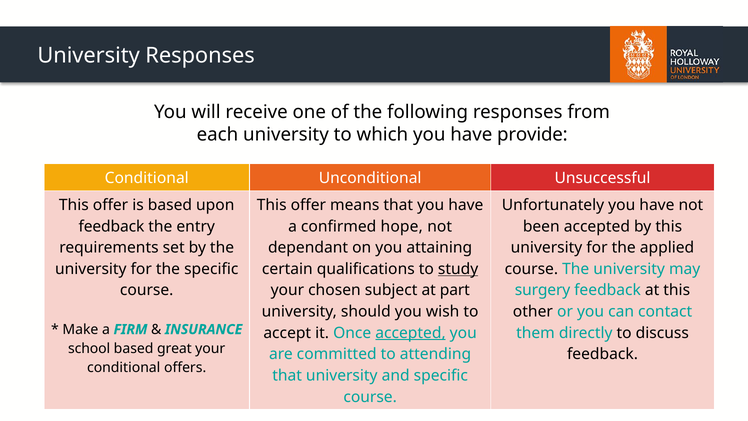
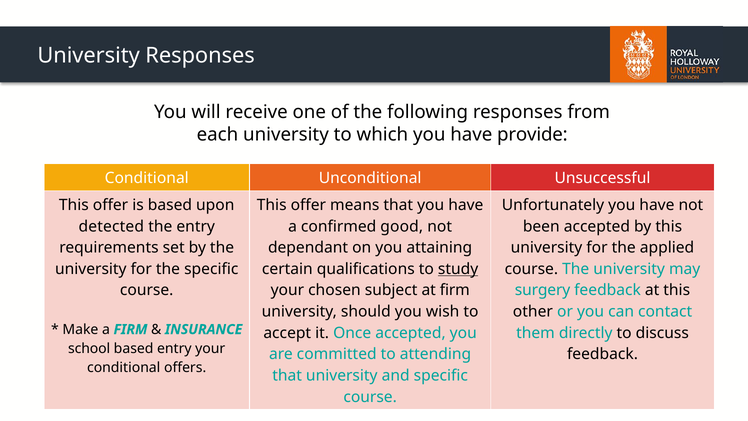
feedback at (111, 226): feedback -> detected
hope: hope -> good
at part: part -> firm
accepted at (411, 333) underline: present -> none
based great: great -> entry
